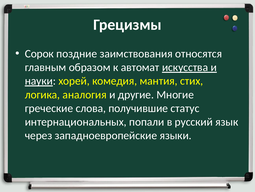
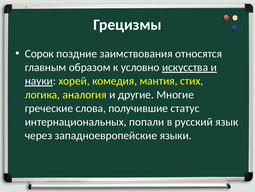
автомат: автомат -> условно
